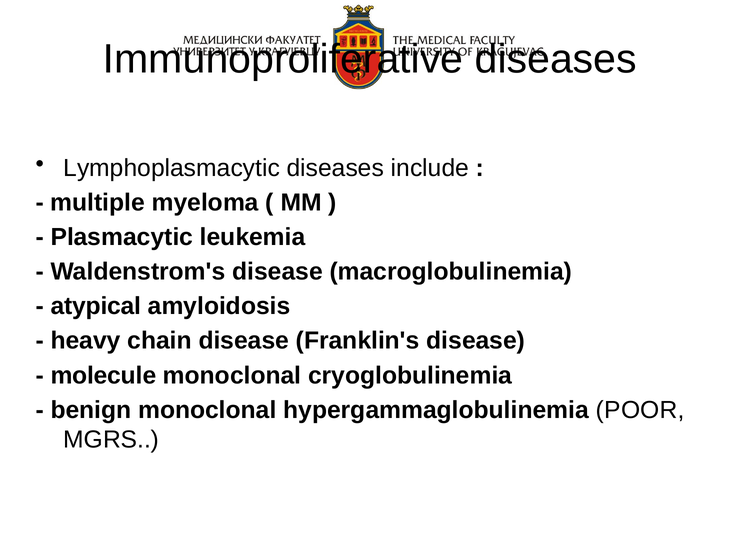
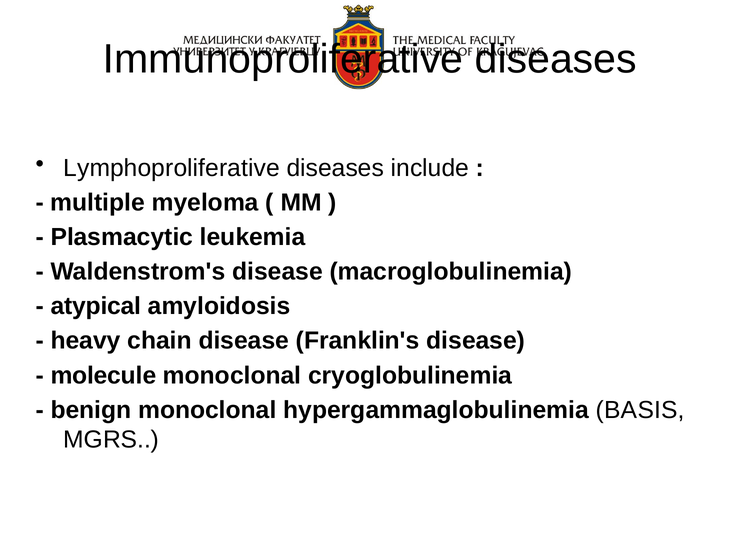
Lymphoplasmacytic: Lymphoplasmacytic -> Lymphoproliferative
POOR: POOR -> BASIS
